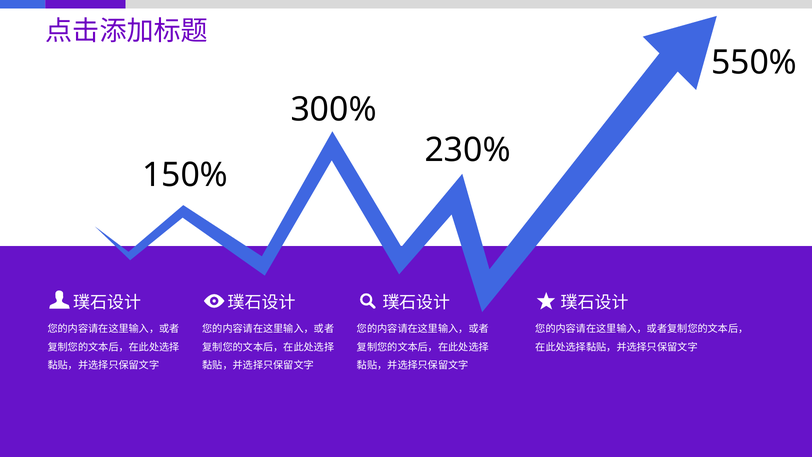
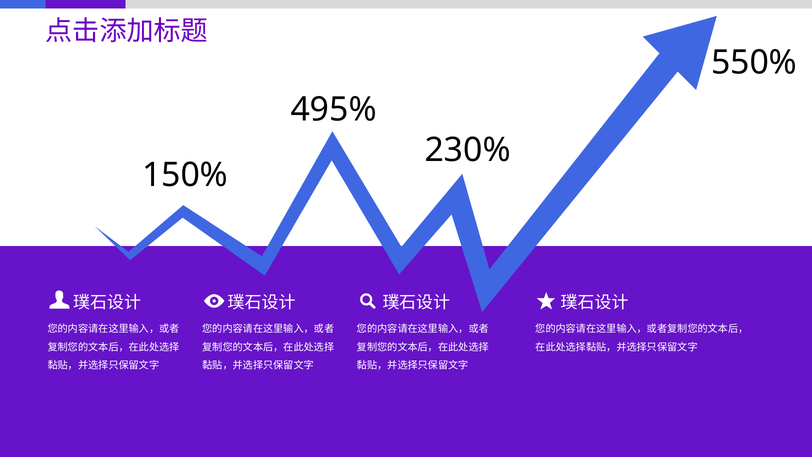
300%: 300% -> 495%
